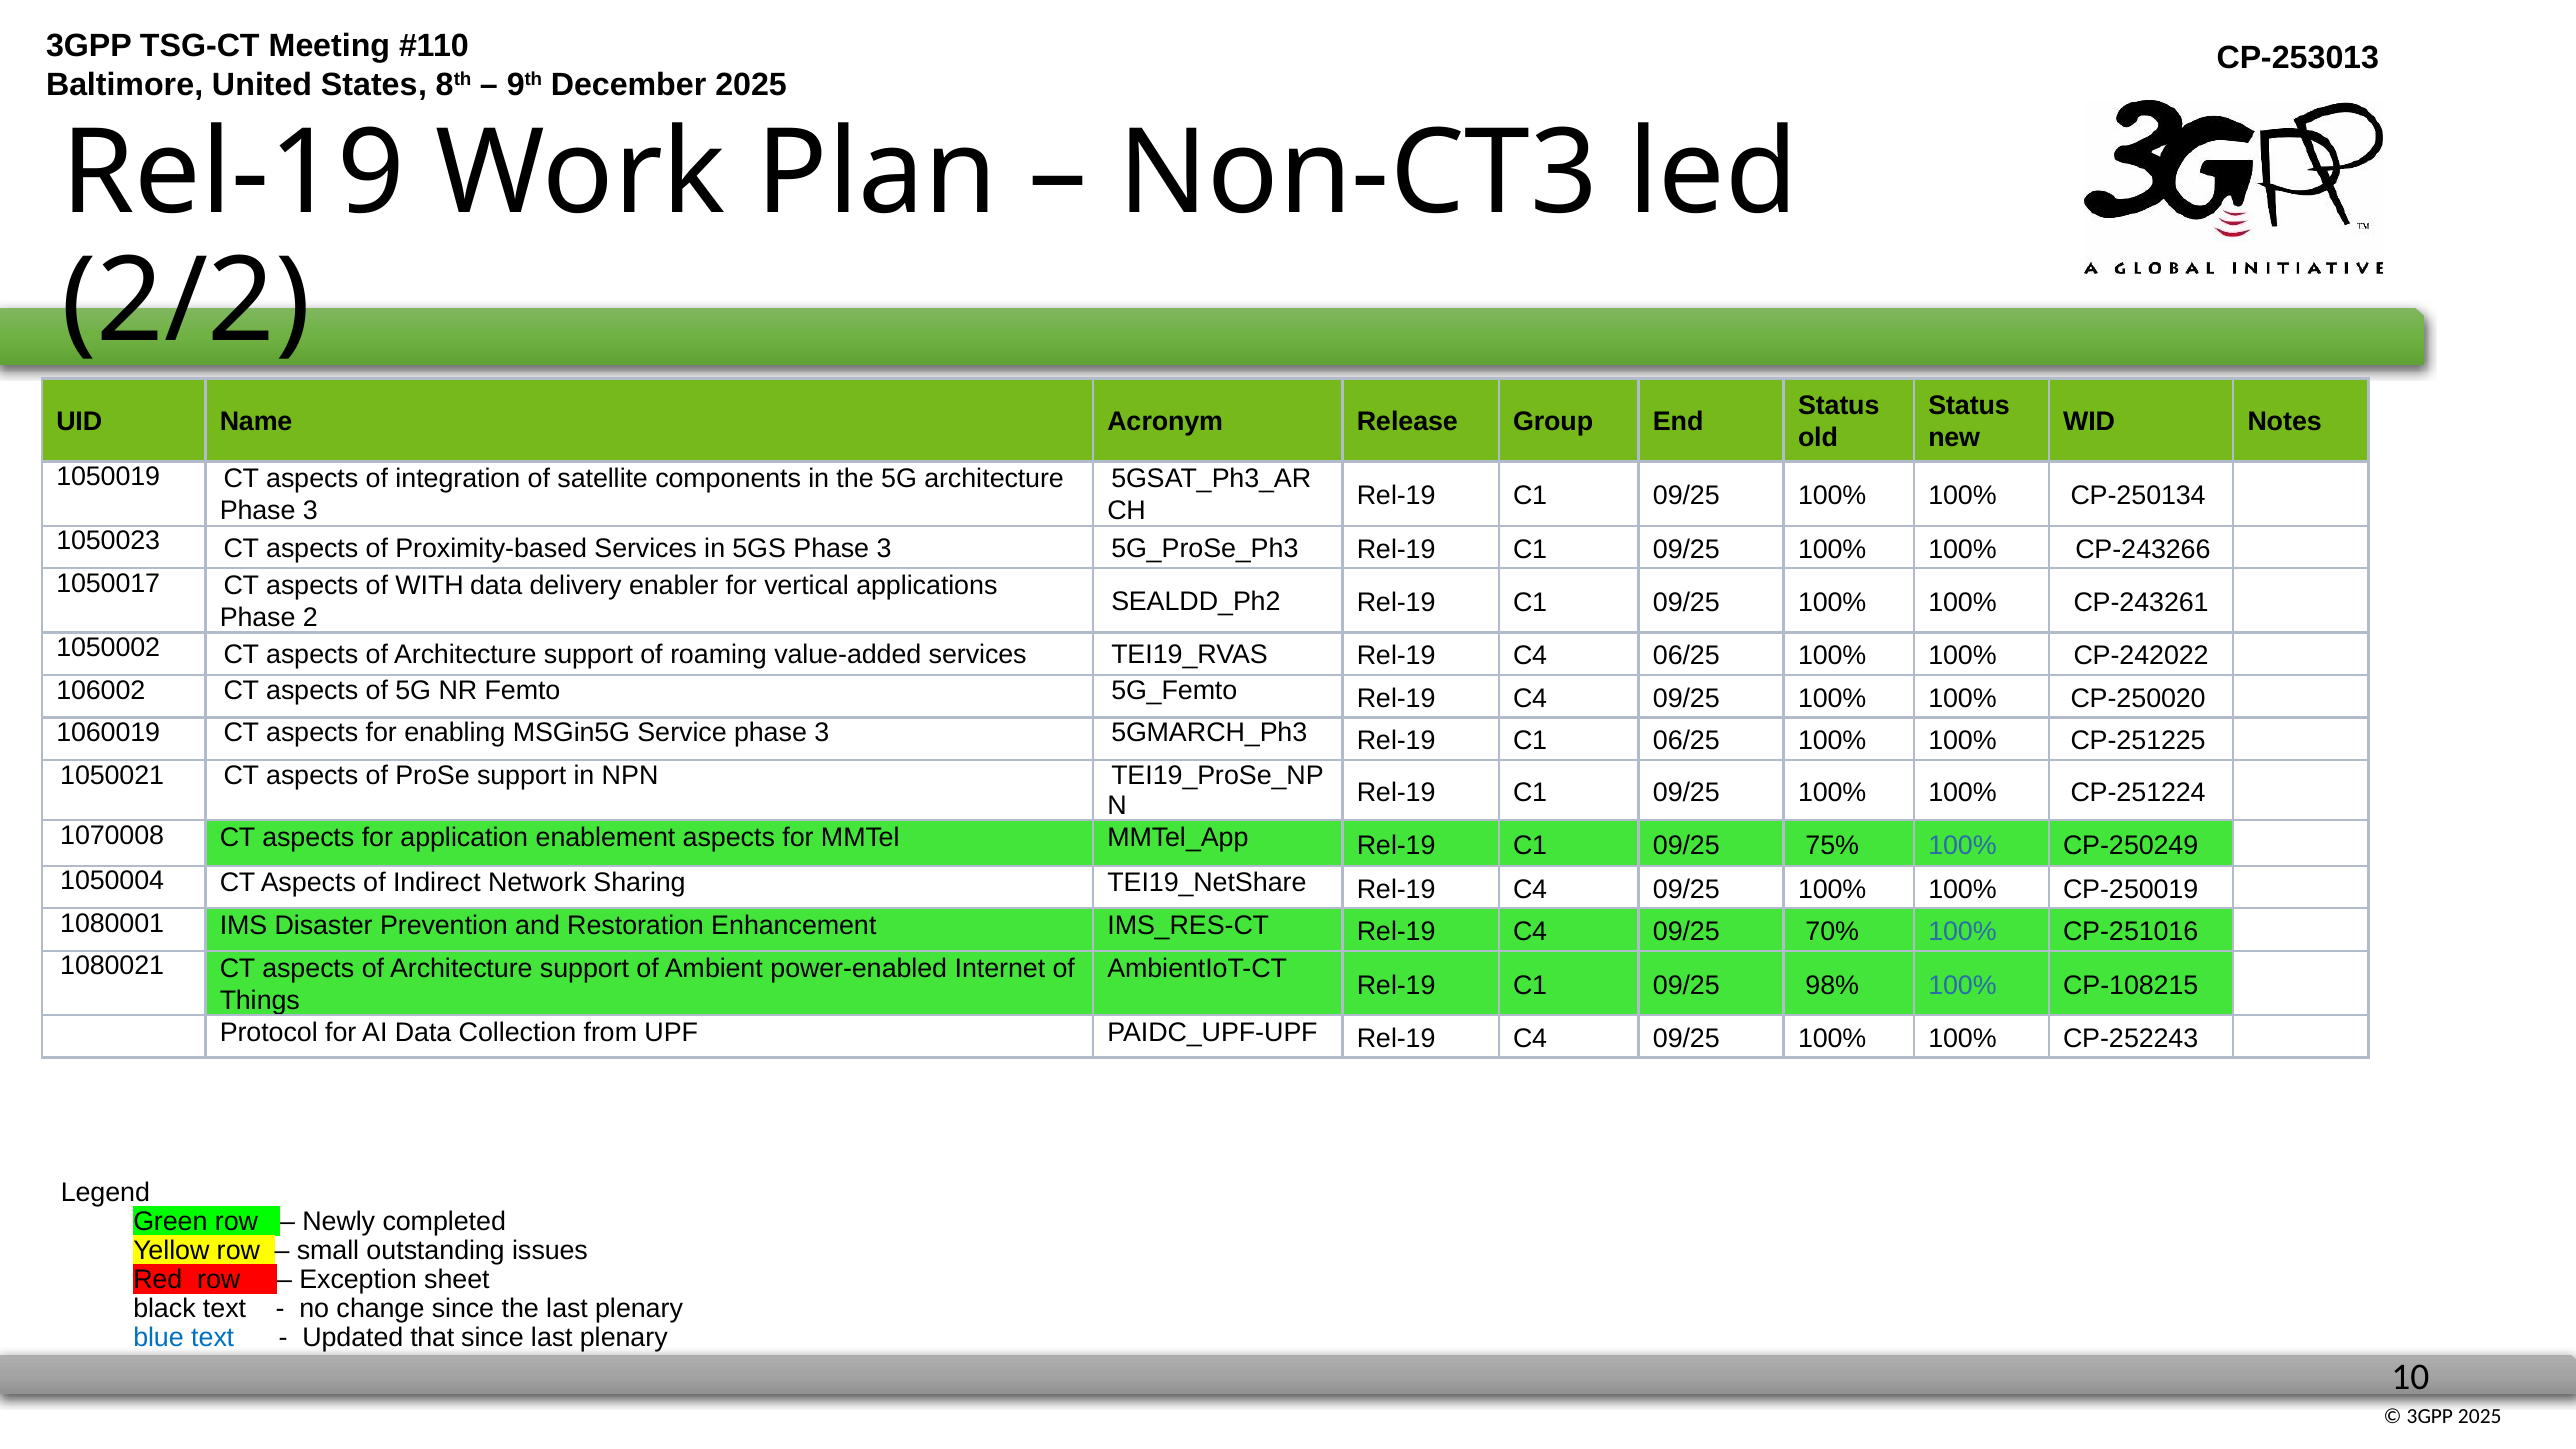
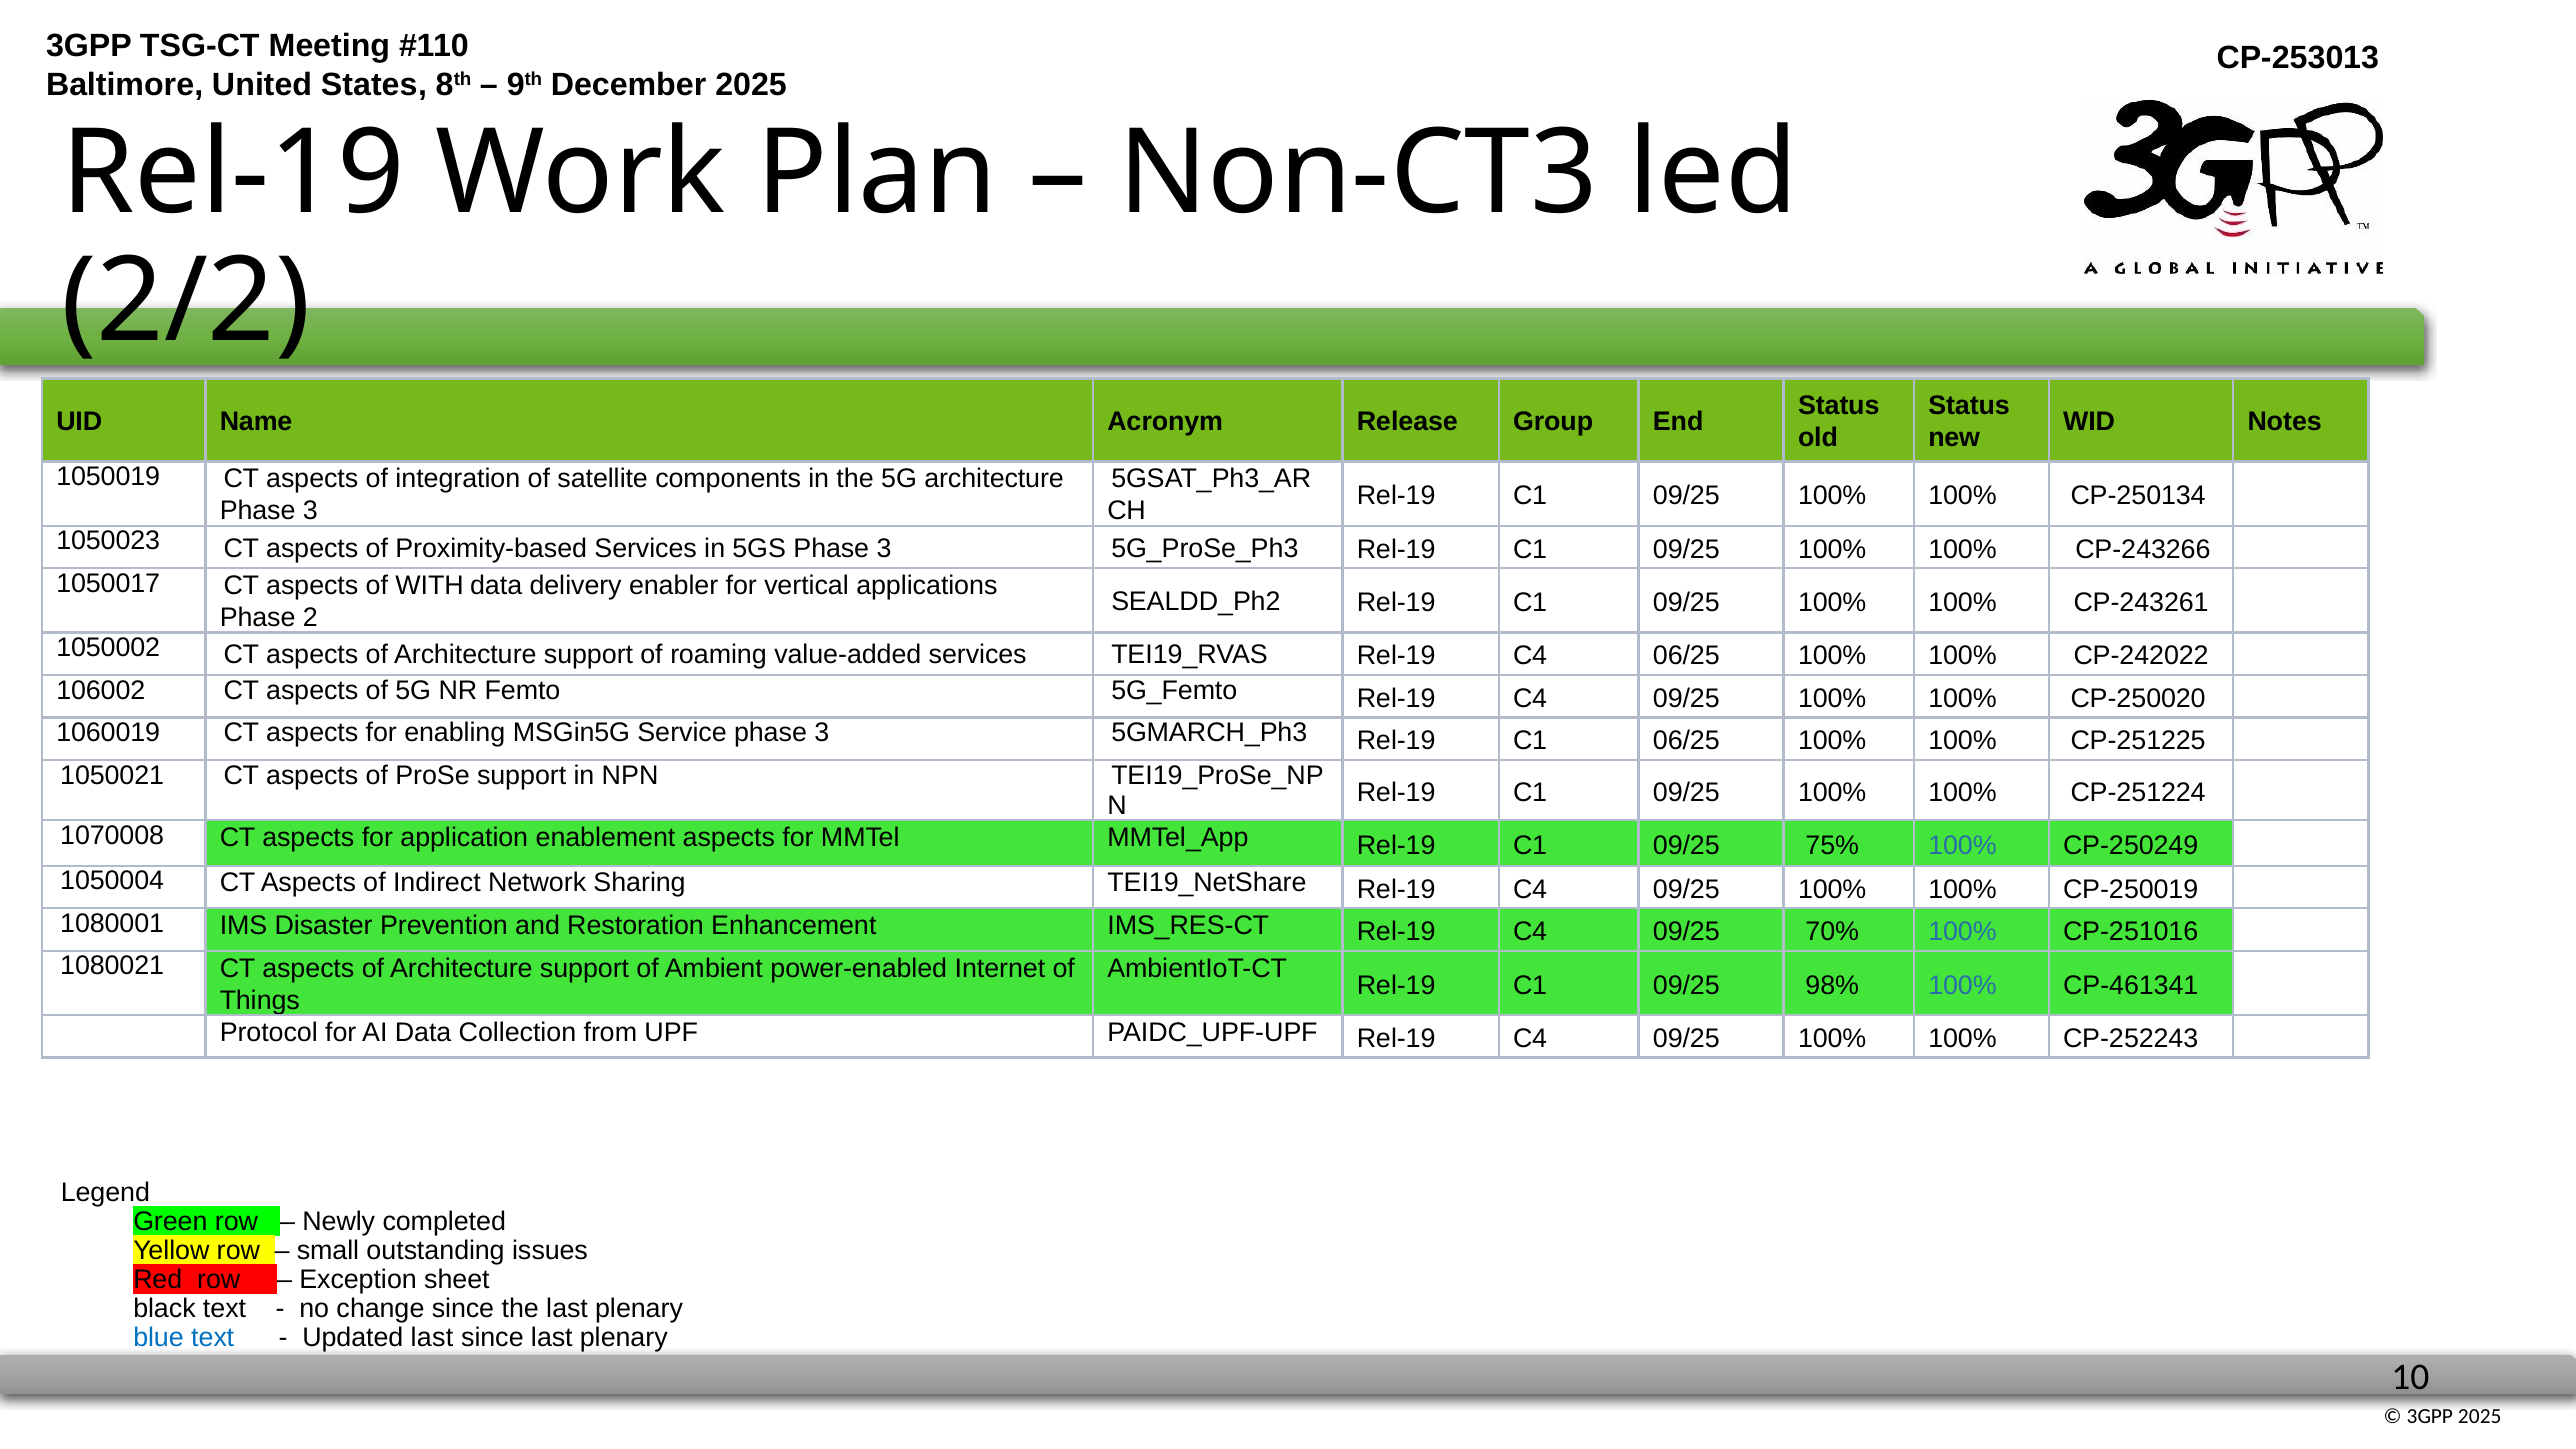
CP-108215: CP-108215 -> CP-461341
Updated that: that -> last
